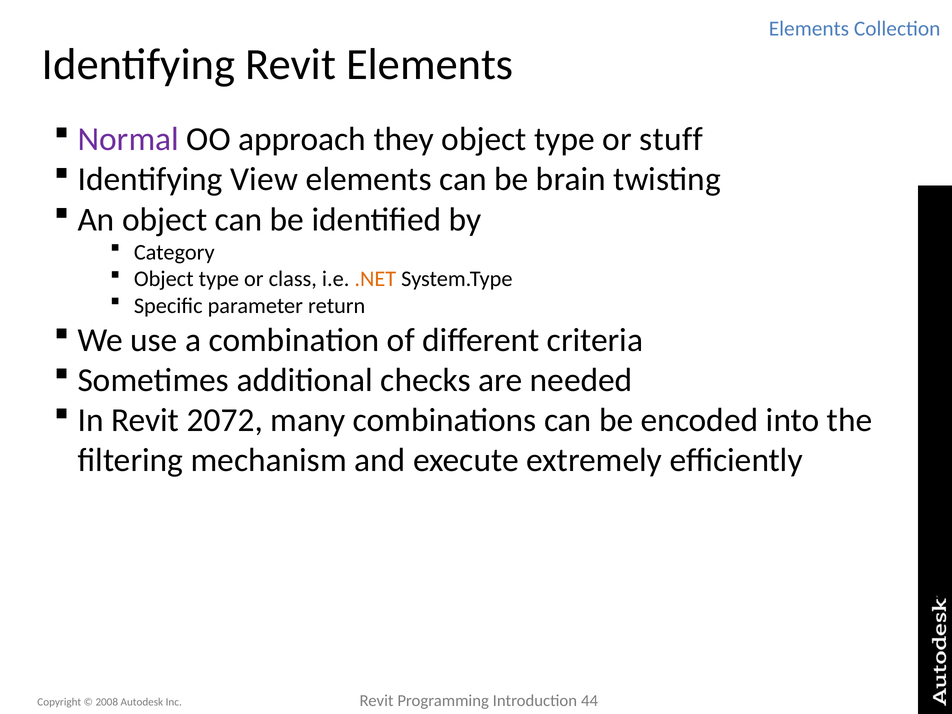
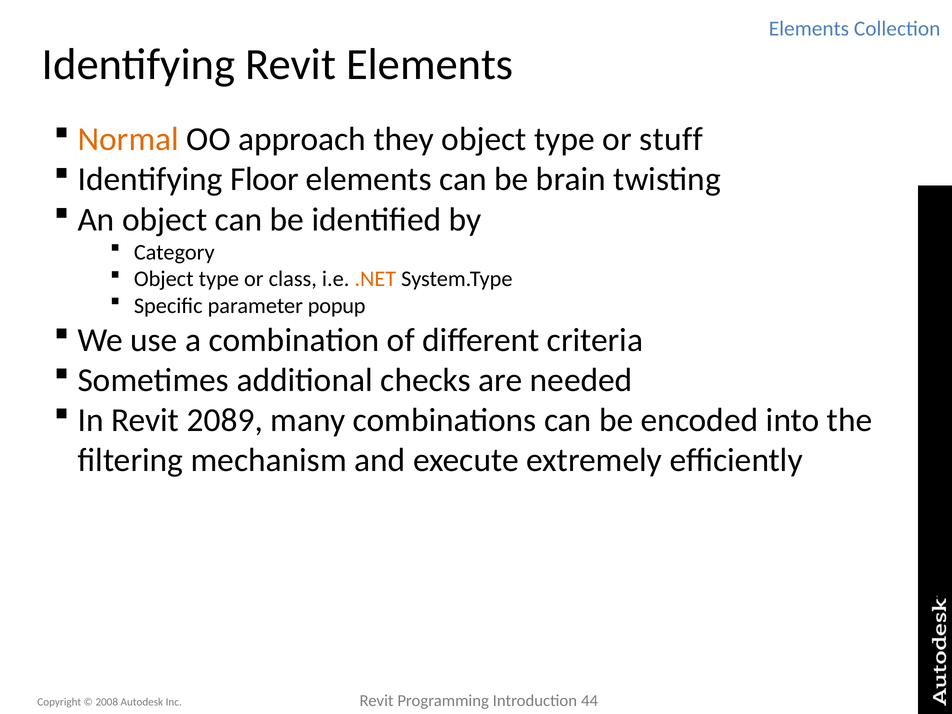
Normal colour: purple -> orange
View: View -> Floor
return: return -> popup
2072: 2072 -> 2089
